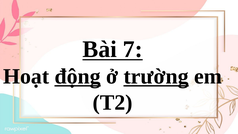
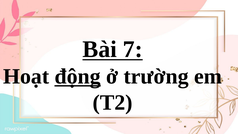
trường underline: present -> none
